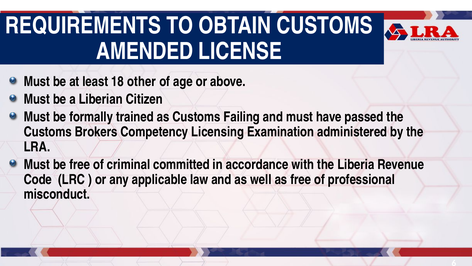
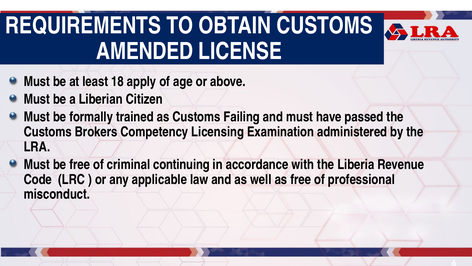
other: other -> apply
committed: committed -> continuing
